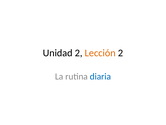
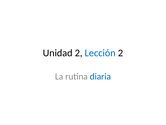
Lección colour: orange -> blue
